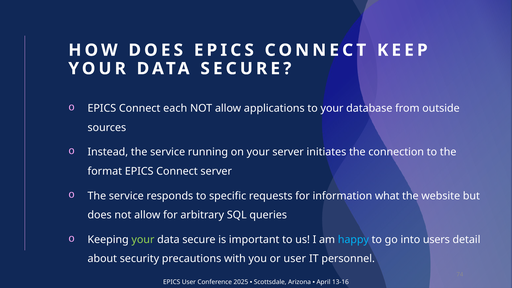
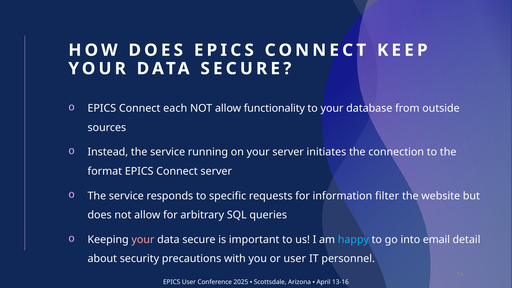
applications: applications -> functionality
what: what -> filter
your at (143, 240) colour: light green -> pink
users: users -> email
